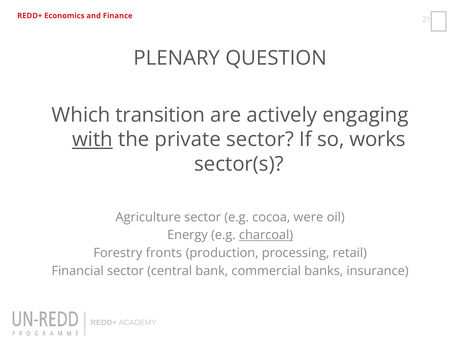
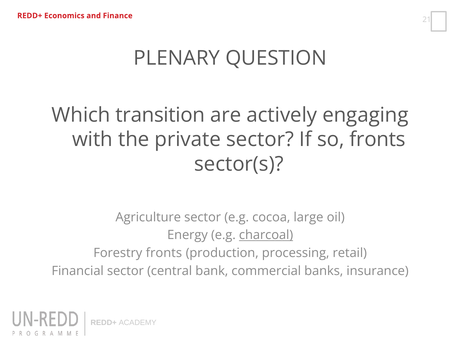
with underline: present -> none
so works: works -> fronts
were: were -> large
